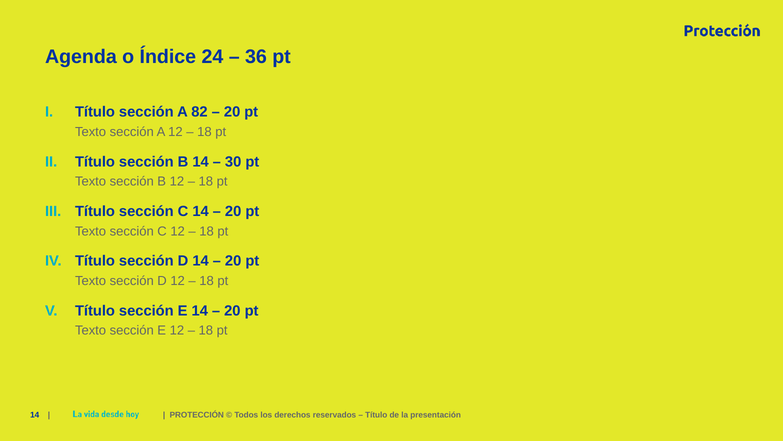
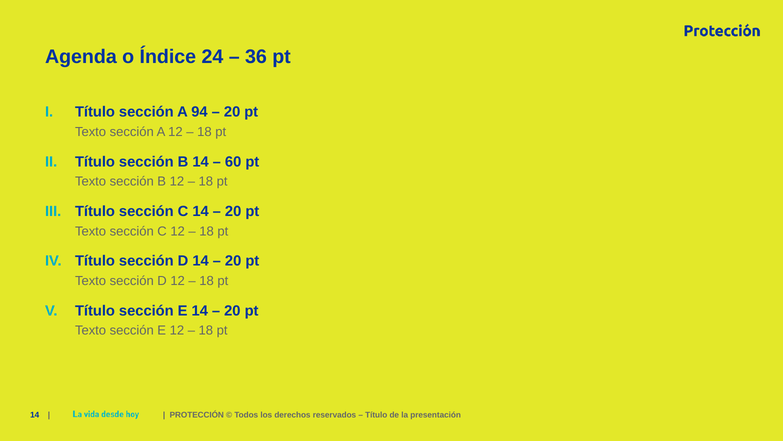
82: 82 -> 94
30: 30 -> 60
